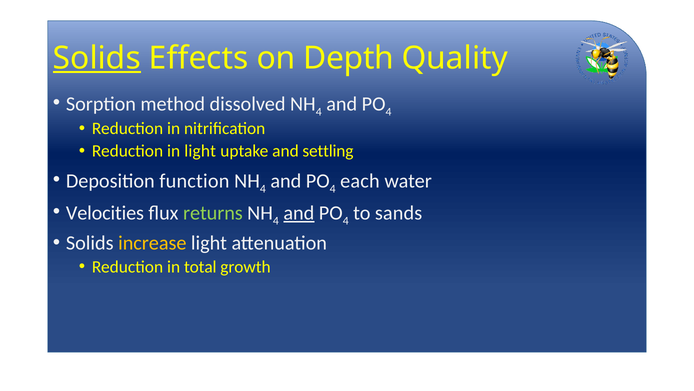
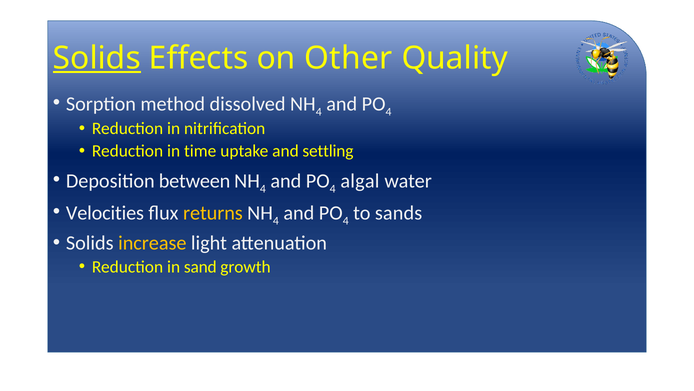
Depth: Depth -> Other
in light: light -> time
function: function -> between
each: each -> algal
returns colour: light green -> yellow
and at (299, 213) underline: present -> none
total: total -> sand
